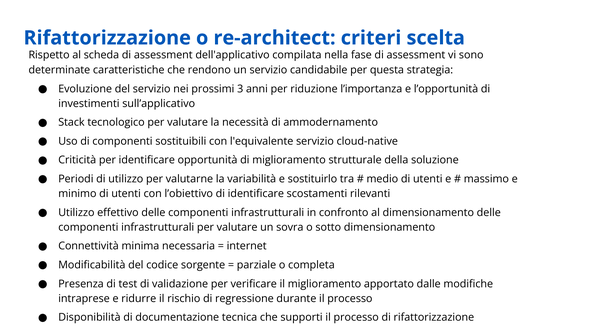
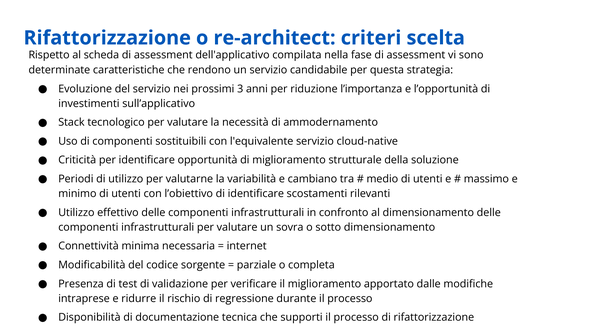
sostituirlo: sostituirlo -> cambiano
